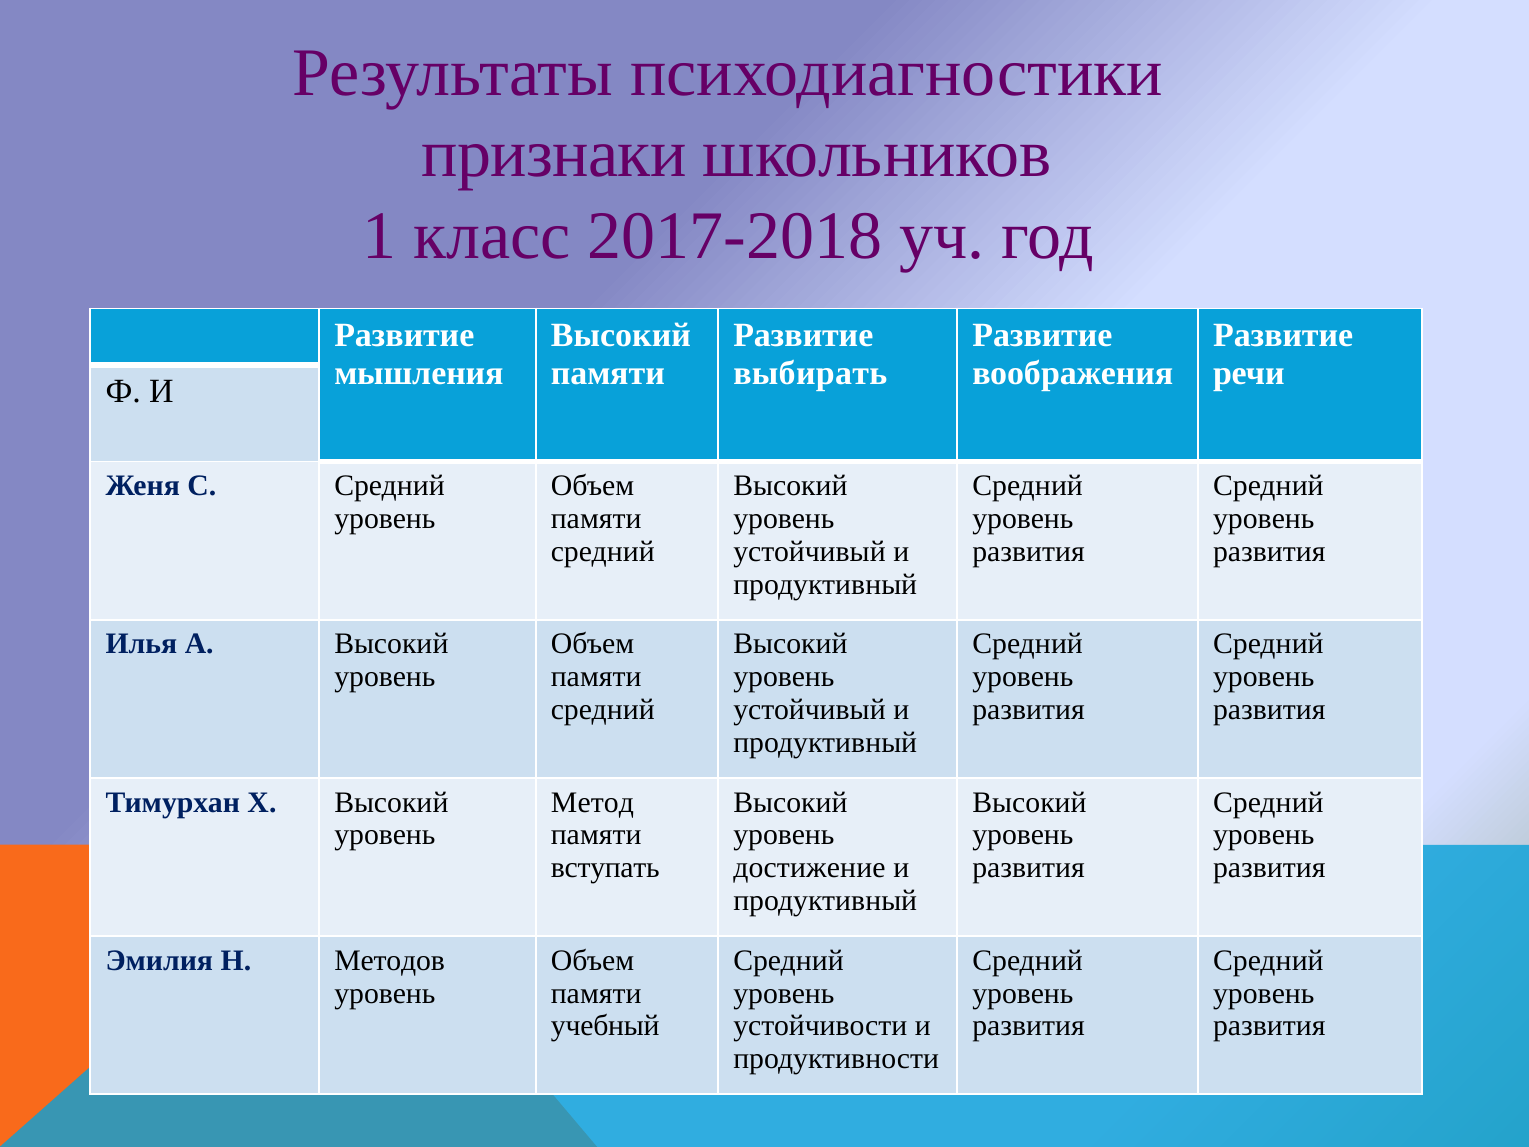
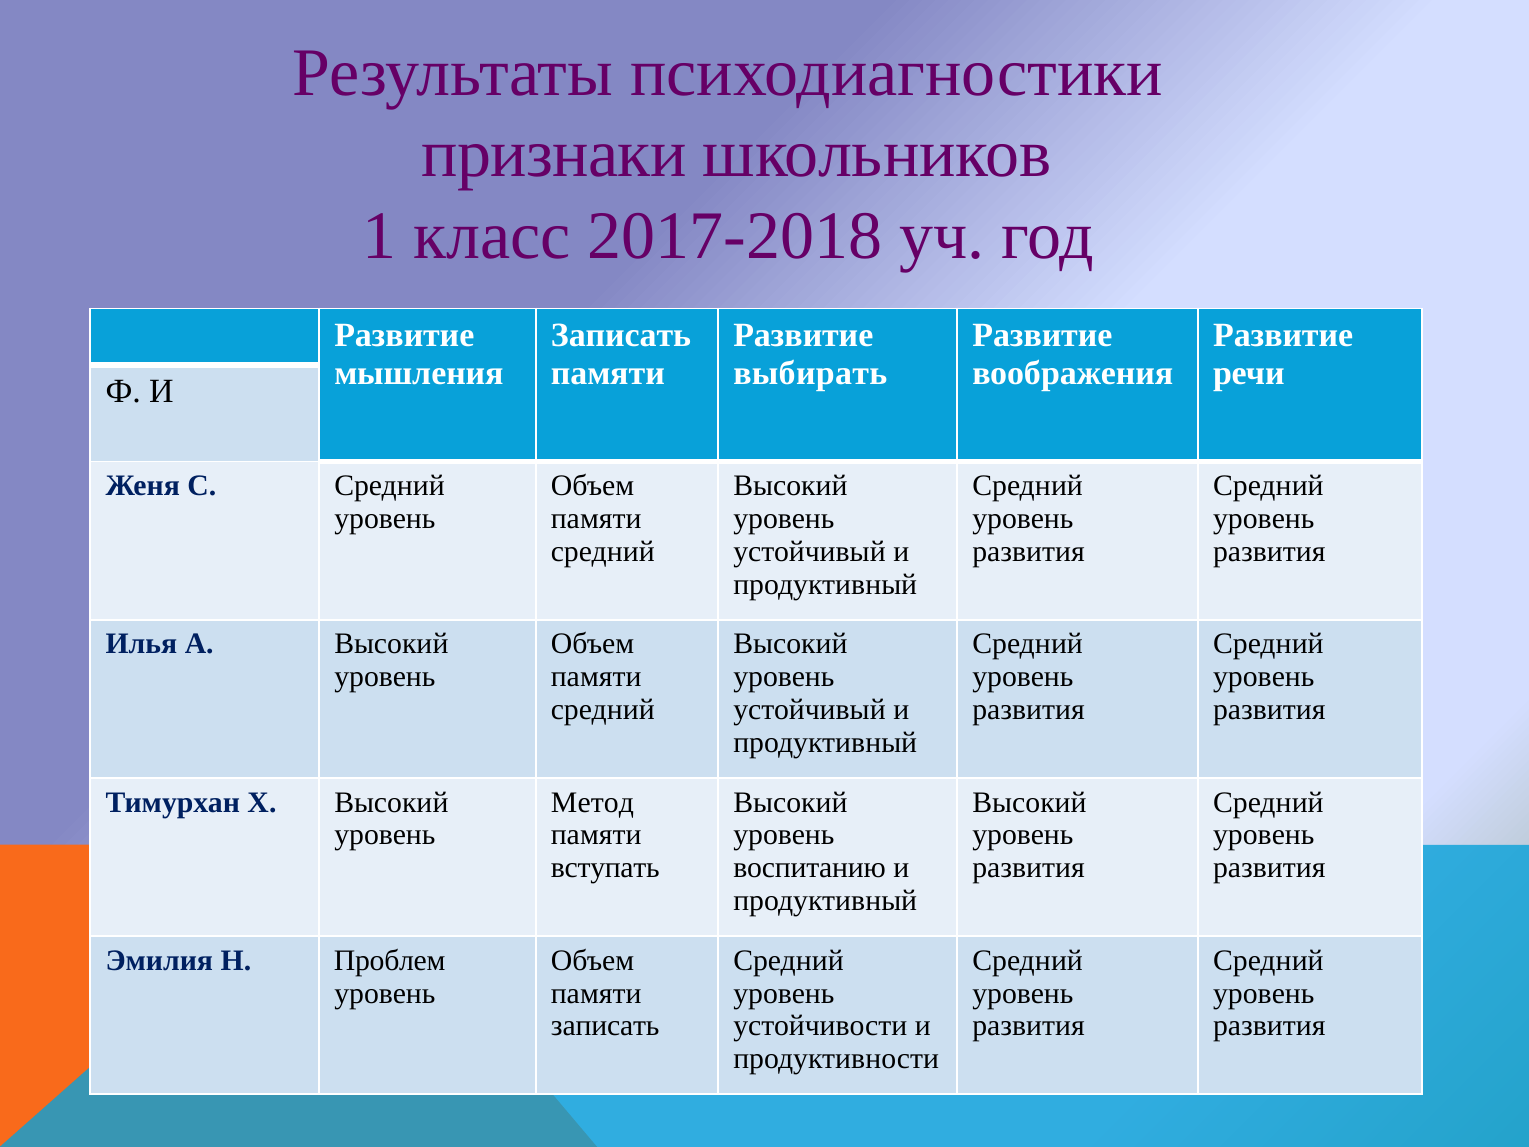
Высокий at (621, 335): Высокий -> Записать
достижение: достижение -> воспитанию
Методов: Методов -> Проблем
учебный at (605, 1026): учебный -> записать
